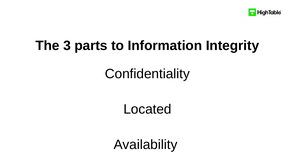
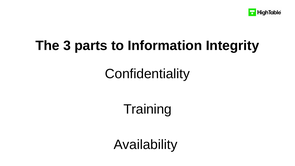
Located: Located -> Training
